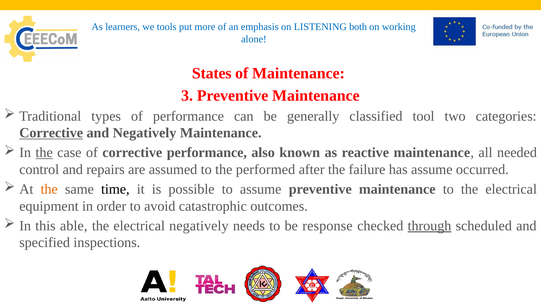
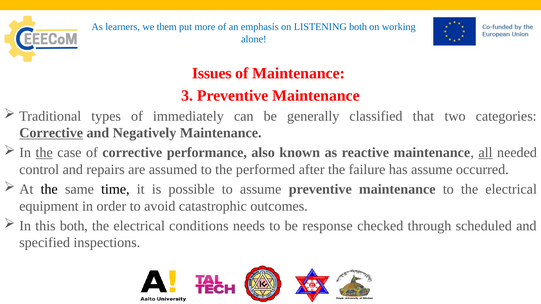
tools: tools -> them
States: States -> Issues
of performance: performance -> immediately
tool: tool -> that
all underline: none -> present
the at (49, 189) colour: orange -> black
this able: able -> both
electrical negatively: negatively -> conditions
through underline: present -> none
